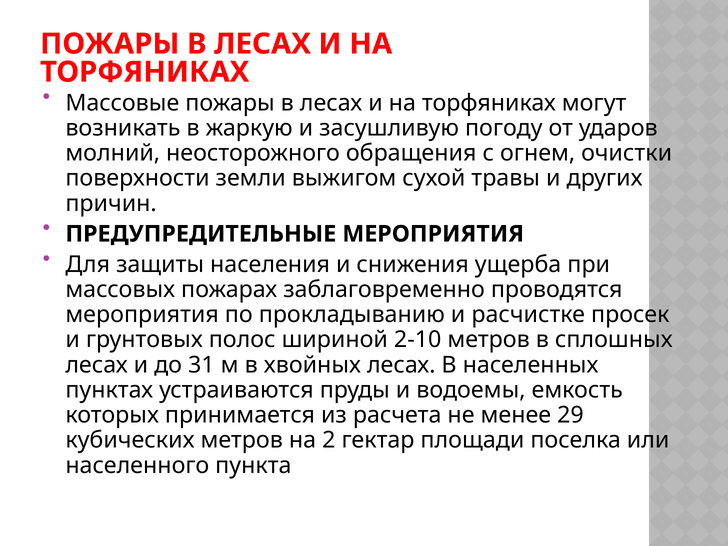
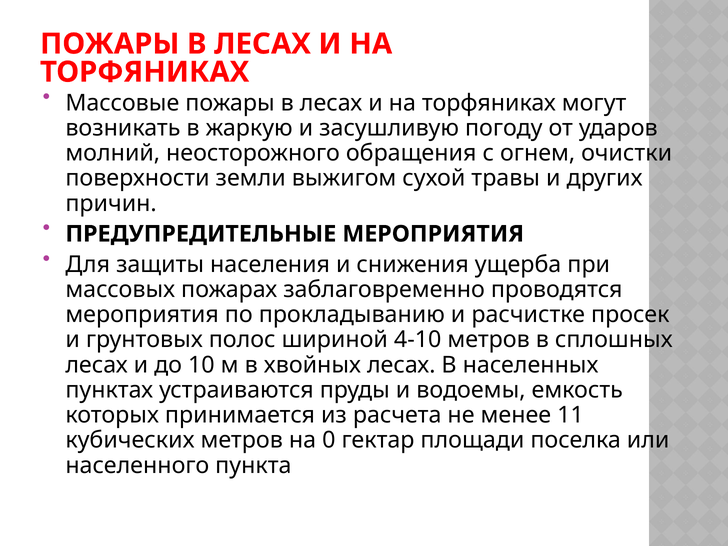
2-10: 2-10 -> 4-10
31: 31 -> 10
29: 29 -> 11
2: 2 -> 0
